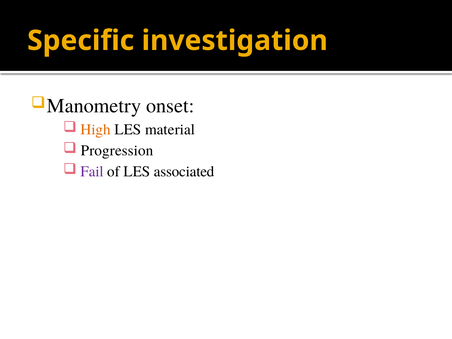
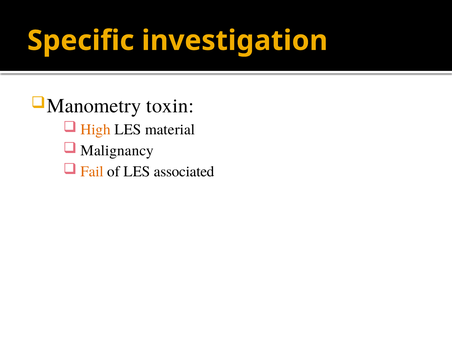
onset: onset -> toxin
Progression: Progression -> Malignancy
Fail colour: purple -> orange
